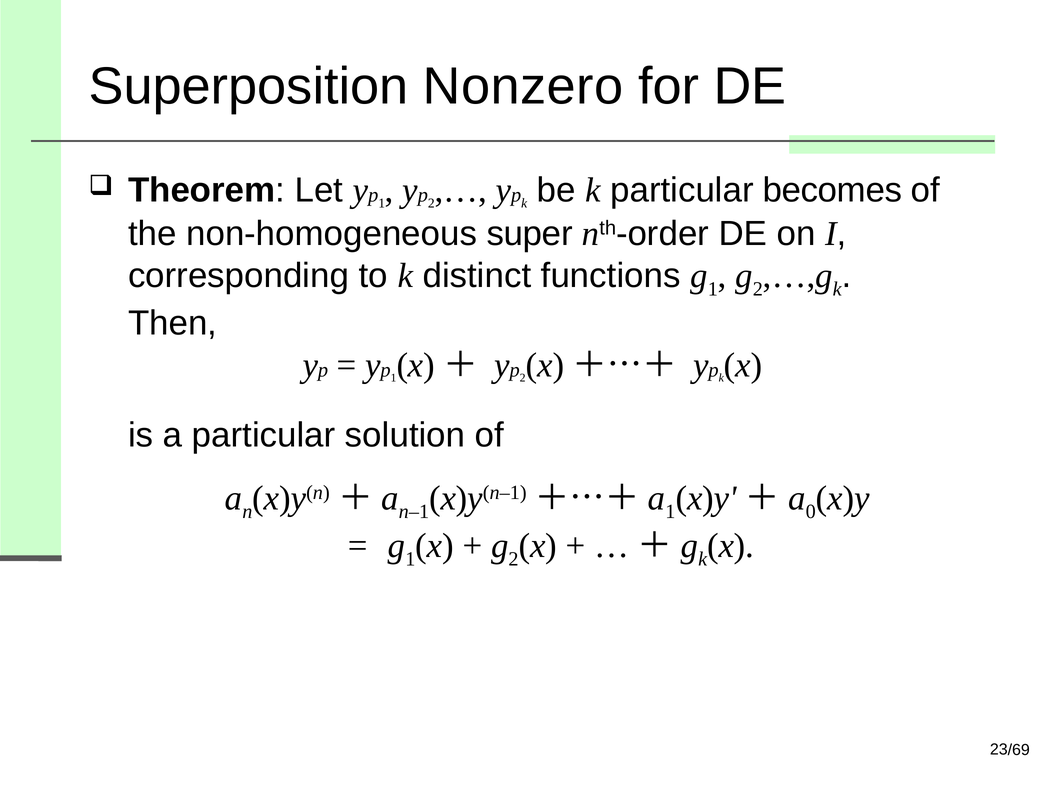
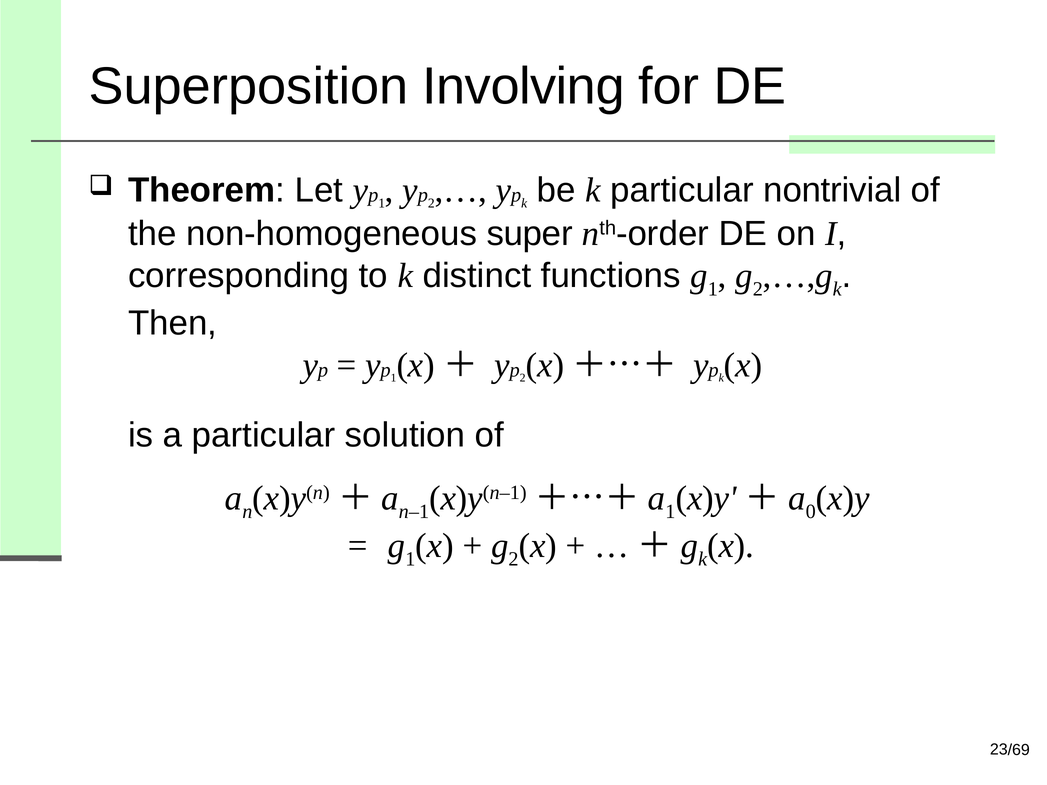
Nonzero: Nonzero -> Involving
becomes: becomes -> nontrivial
